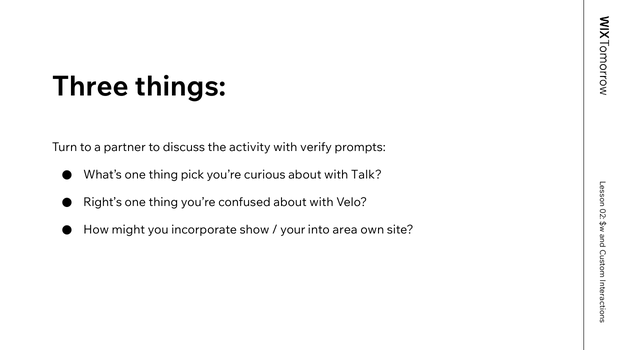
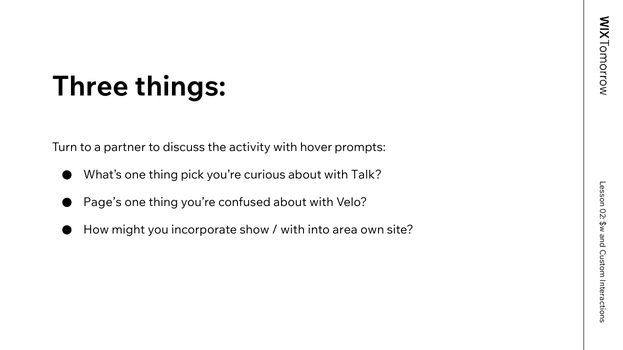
verify: verify -> hover
Right’s: Right’s -> Page’s
your at (293, 230): your -> with
